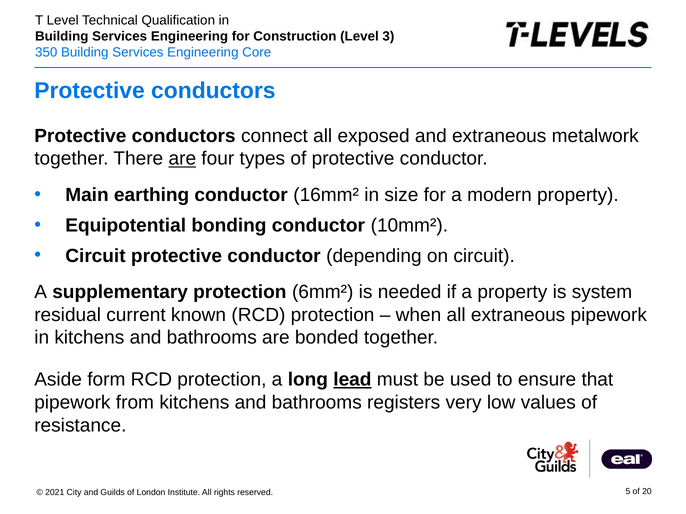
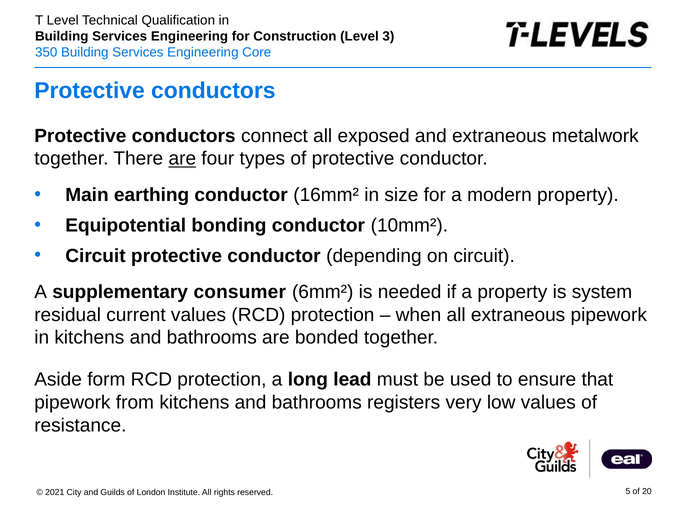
supplementary protection: protection -> consumer
current known: known -> values
lead underline: present -> none
